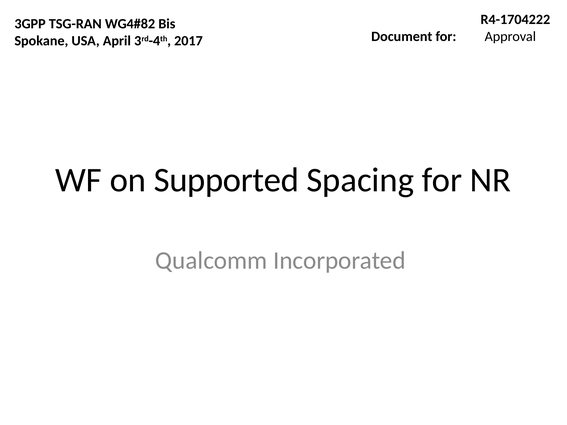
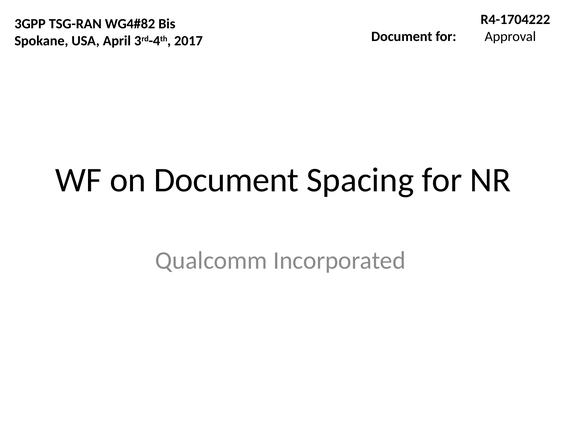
on Supported: Supported -> Document
